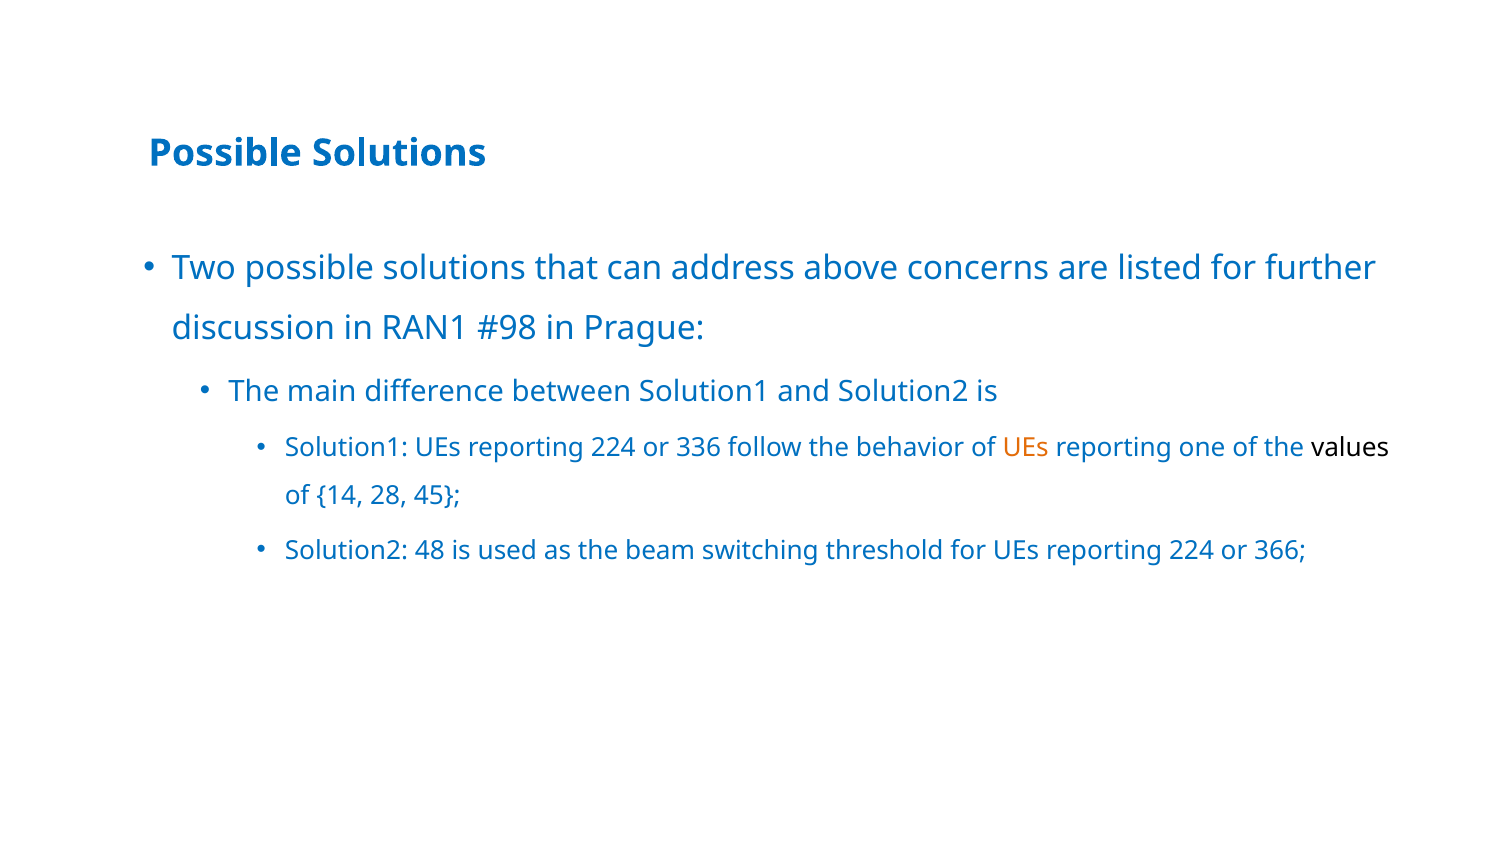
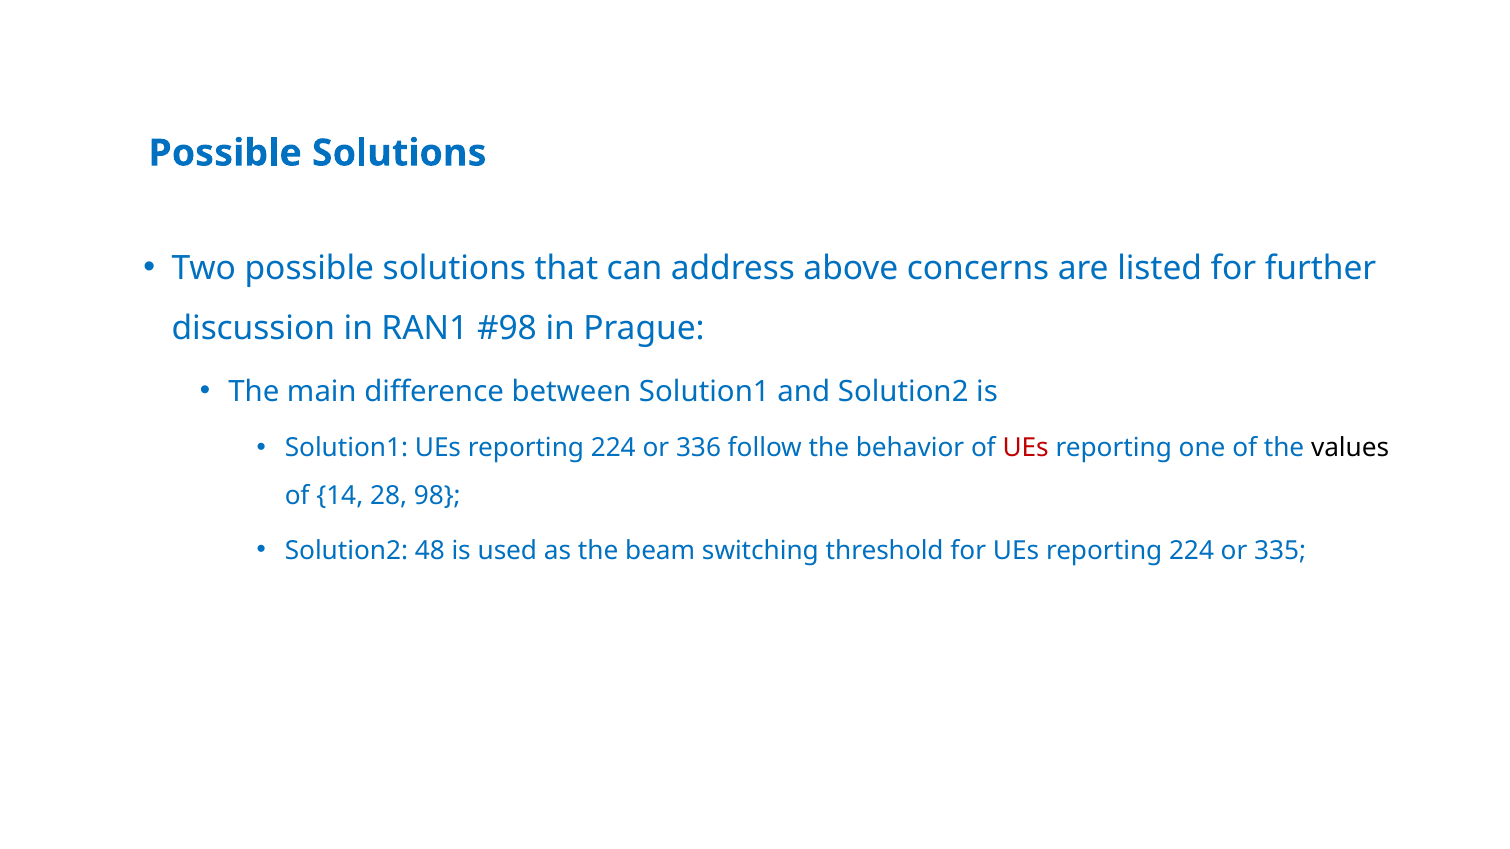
UEs at (1026, 449) colour: orange -> red
45: 45 -> 98
366: 366 -> 335
